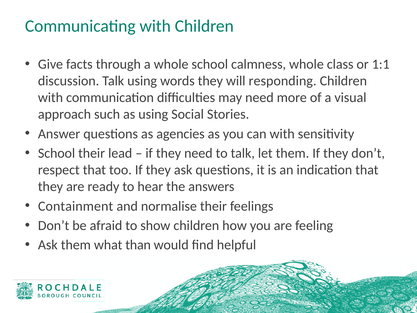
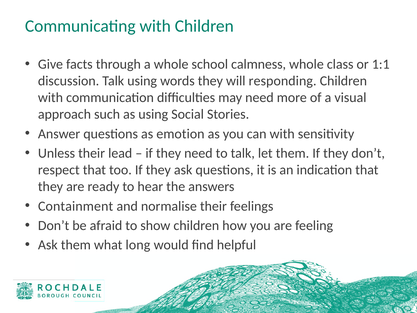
agencies: agencies -> emotion
School at (57, 153): School -> Unless
than: than -> long
